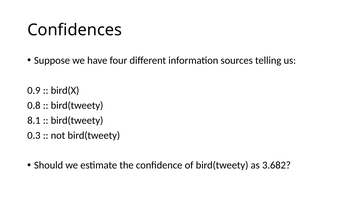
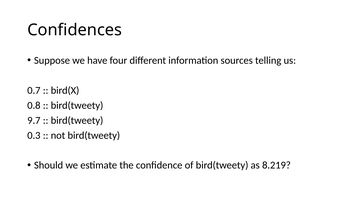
0.9: 0.9 -> 0.7
8.1: 8.1 -> 9.7
3.682: 3.682 -> 8.219
